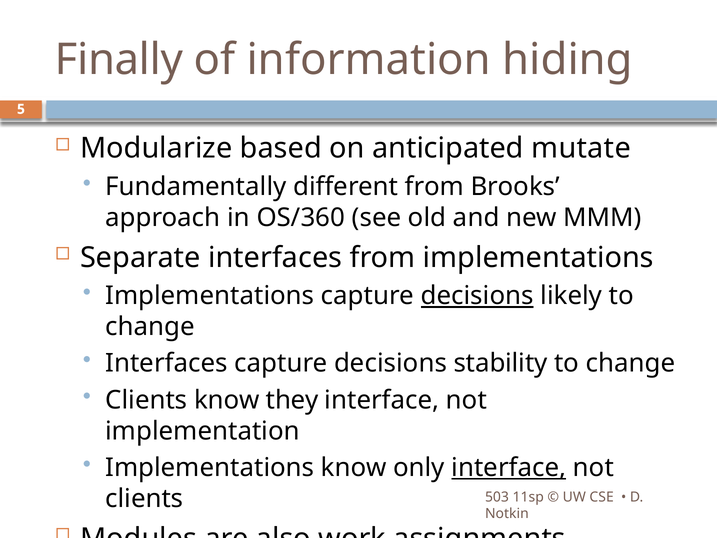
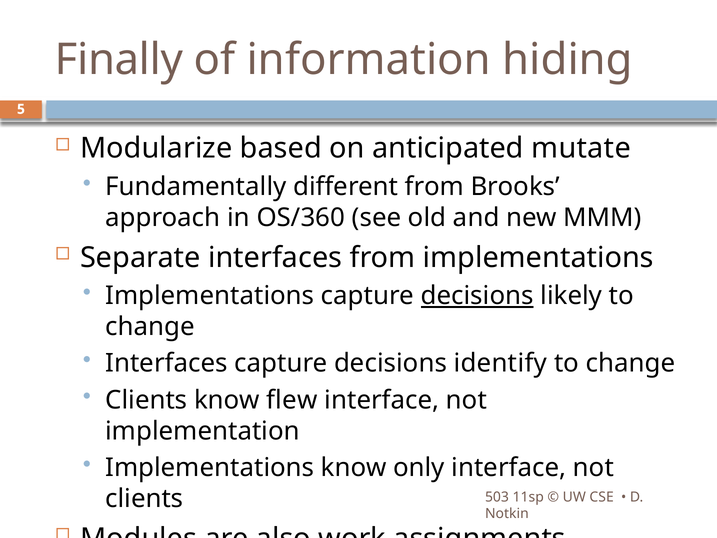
stability: stability -> identify
they: they -> flew
interface at (509, 467) underline: present -> none
